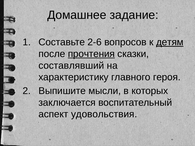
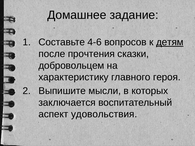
2-6: 2-6 -> 4-6
прочтения underline: present -> none
составлявший: составлявший -> добровольцем
